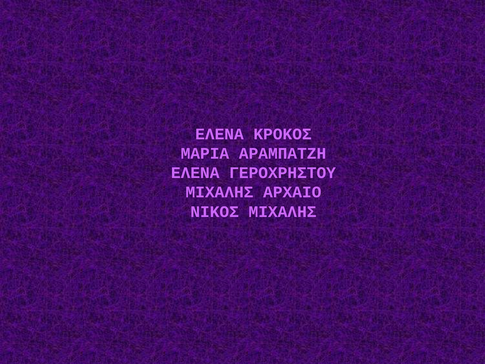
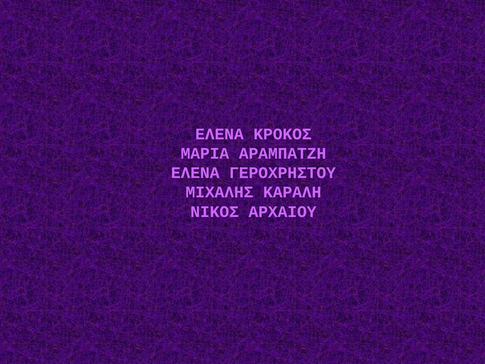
ΑΡΧΑΙΟ: ΑΡΧΑΙΟ -> ΚΑΡΑΛΗ
ΝΙΚΟΣ ΜΙΧΑΛΗΣ: ΜΙΧΑΛΗΣ -> ΑΡΧΑΙΟΥ
